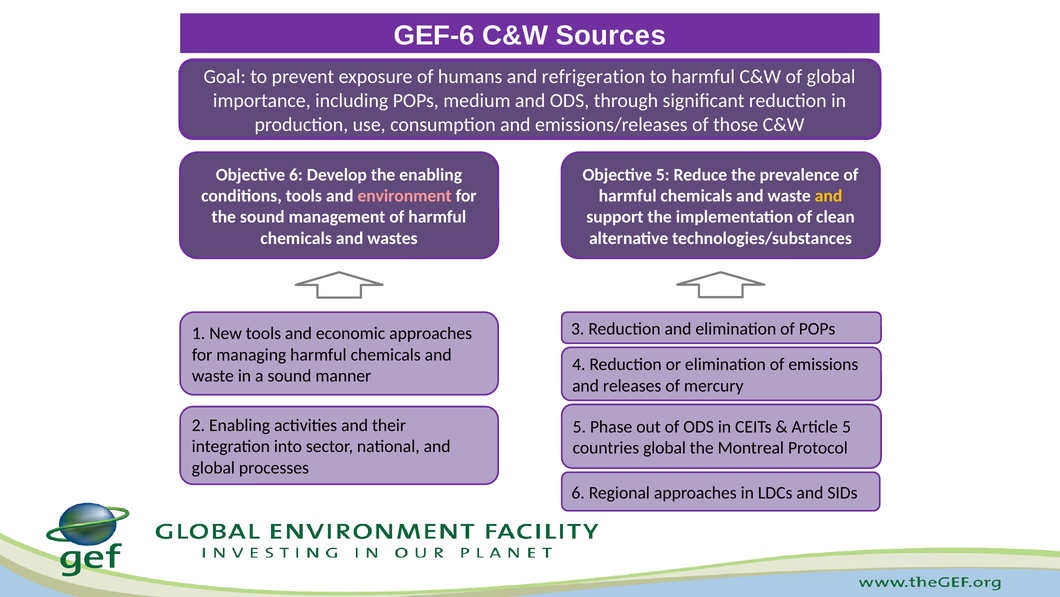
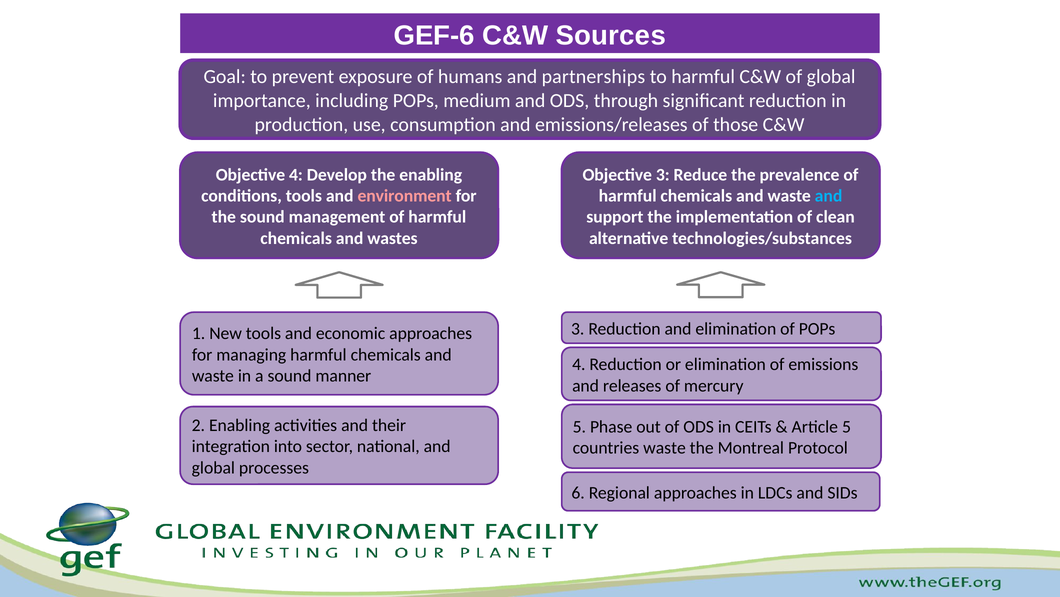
refrigeration: refrigeration -> partnerships
Objective 6: 6 -> 4
Objective 5: 5 -> 3
and at (829, 196) colour: yellow -> light blue
countries global: global -> waste
